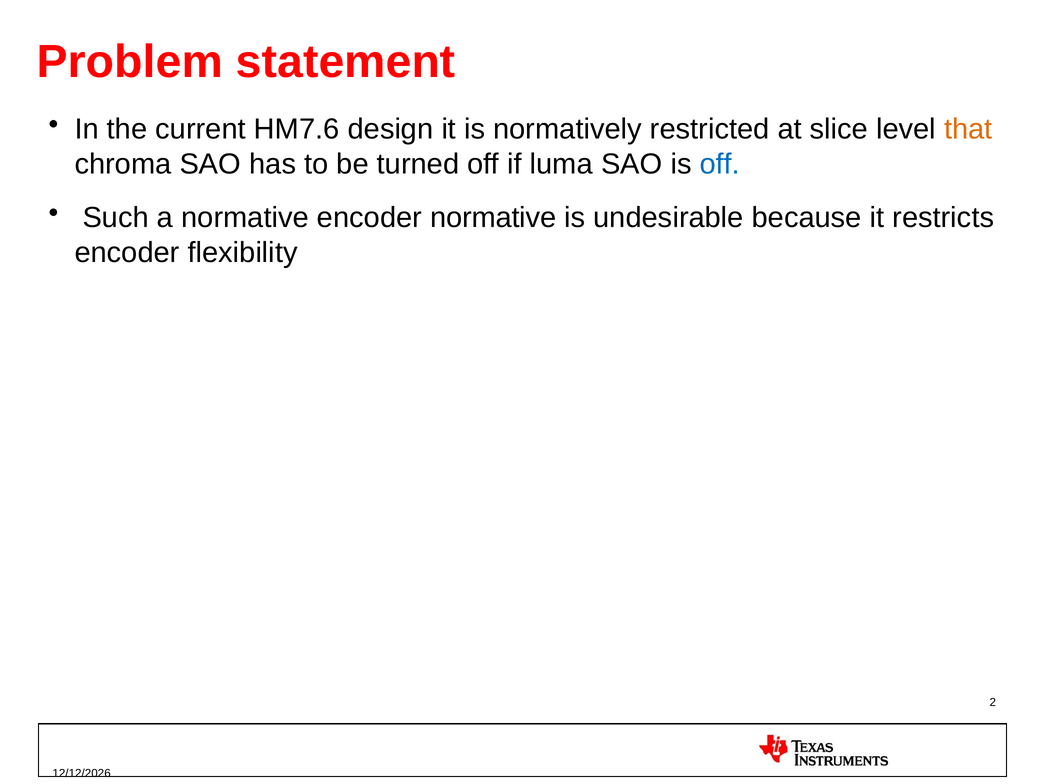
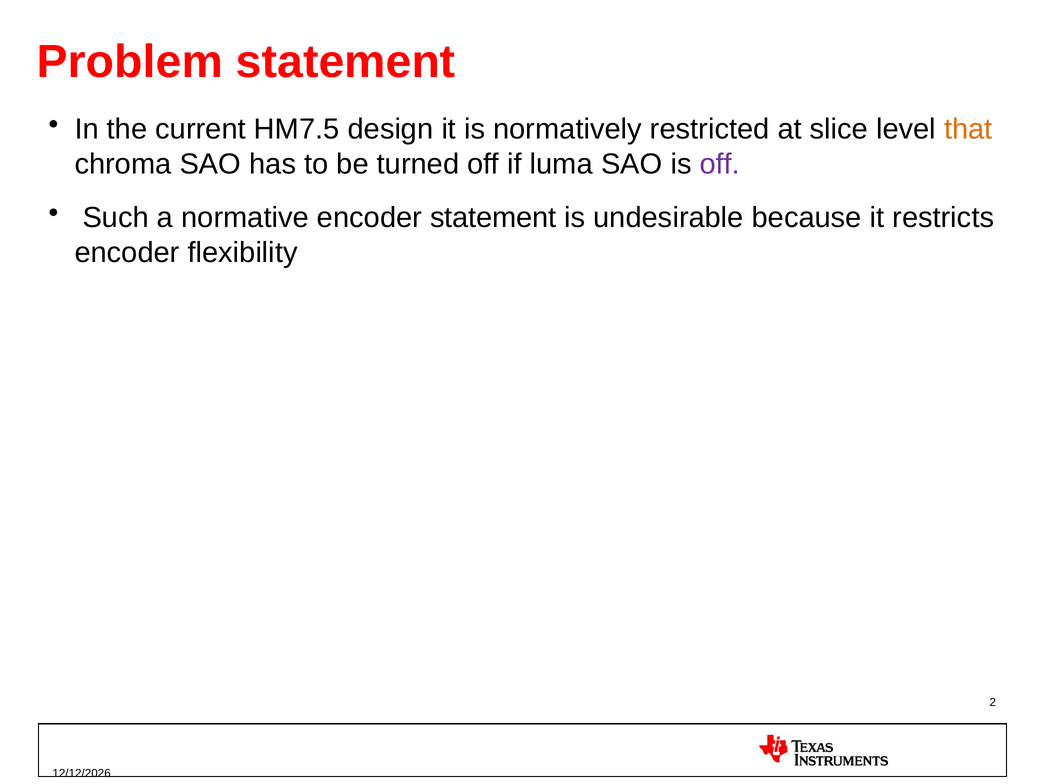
HM7.6: HM7.6 -> HM7.5
off at (720, 164) colour: blue -> purple
encoder normative: normative -> statement
